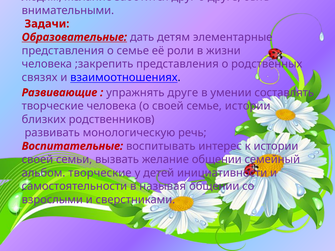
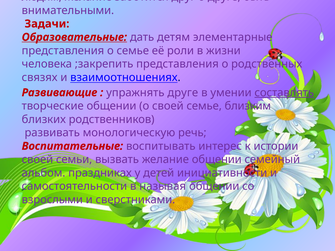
составлять underline: none -> present
творческие человека: человека -> общении
семье истории: истории -> близким
альбом творческие: творческие -> праздниках
